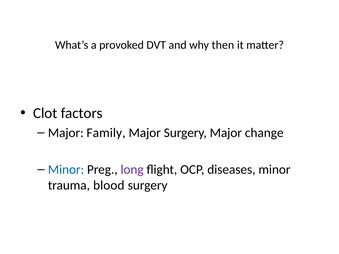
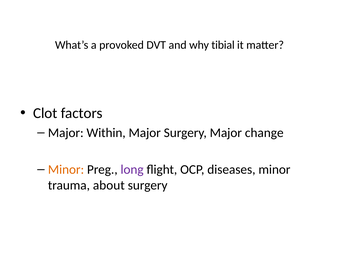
then: then -> tibial
Family: Family -> Within
Minor at (66, 170) colour: blue -> orange
blood: blood -> about
